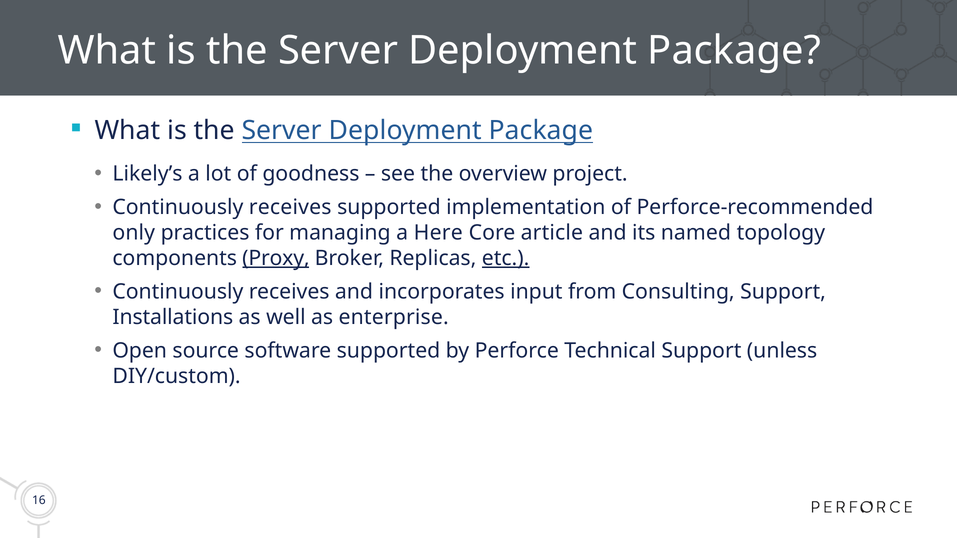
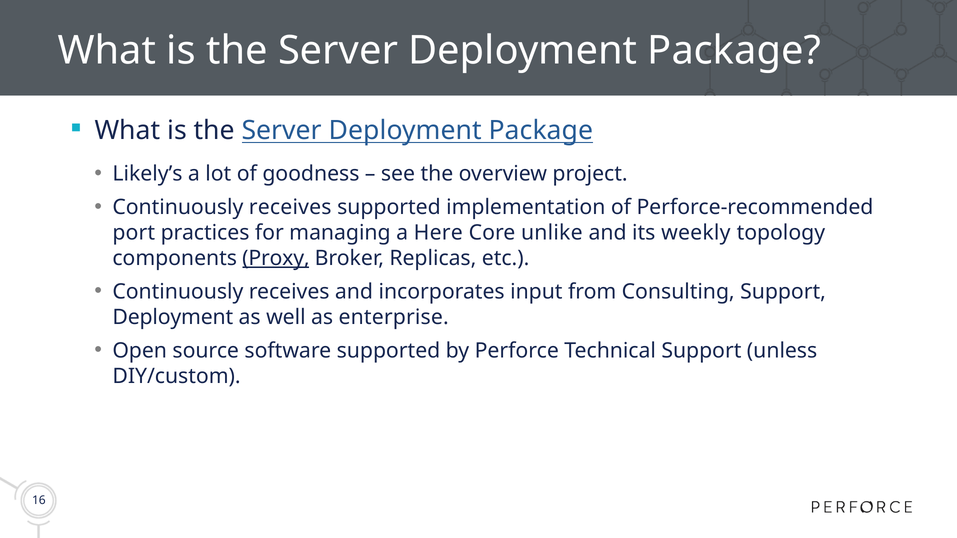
only: only -> port
article: article -> unlike
named: named -> weekly
etc underline: present -> none
Installations at (173, 317): Installations -> Deployment
